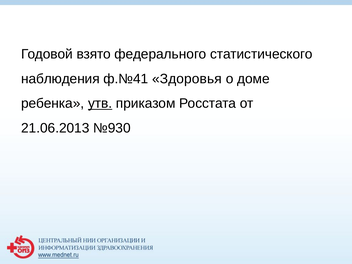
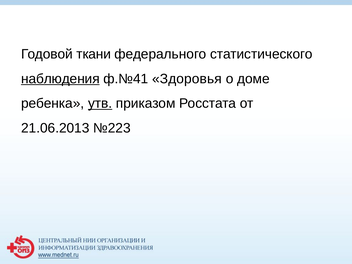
взято: взято -> ткани
наблюдения underline: none -> present
№930: №930 -> №223
